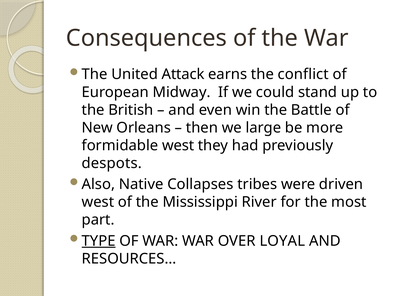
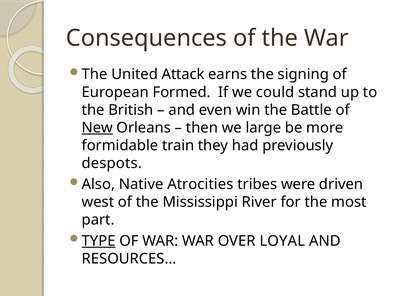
conflict: conflict -> signing
Midway: Midway -> Formed
New underline: none -> present
formidable west: west -> train
Collapses: Collapses -> Atrocities
